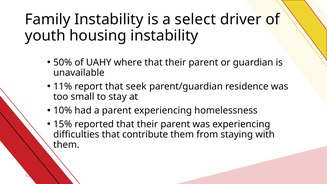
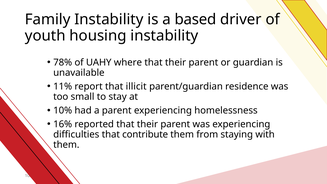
select: select -> based
50%: 50% -> 78%
seek: seek -> illicit
15%: 15% -> 16%
